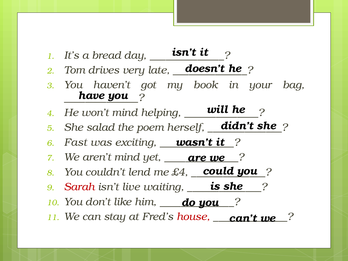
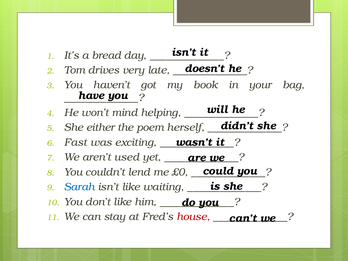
salad: salad -> either
aren’t mind: mind -> used
£4: £4 -> £0
Sarah colour: red -> blue
isn’t live: live -> like
